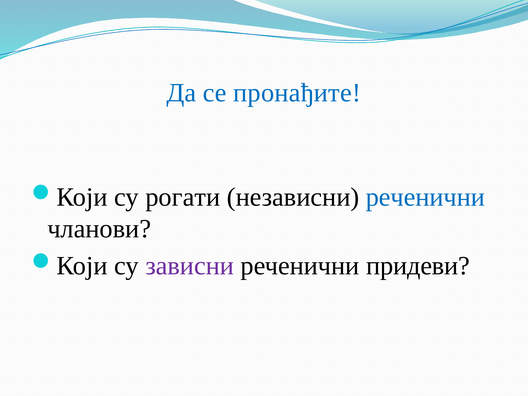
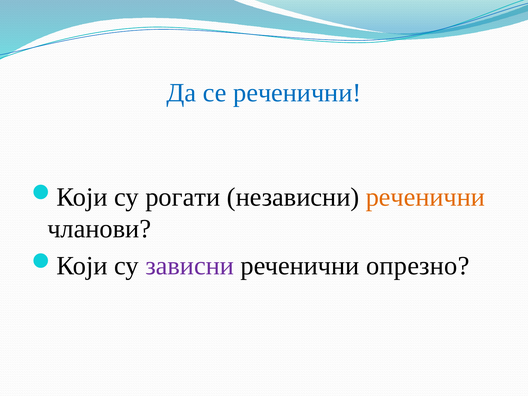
се пронађите: пронађите -> реченични
реченични at (425, 197) colour: blue -> orange
придеви: придеви -> опрезно
